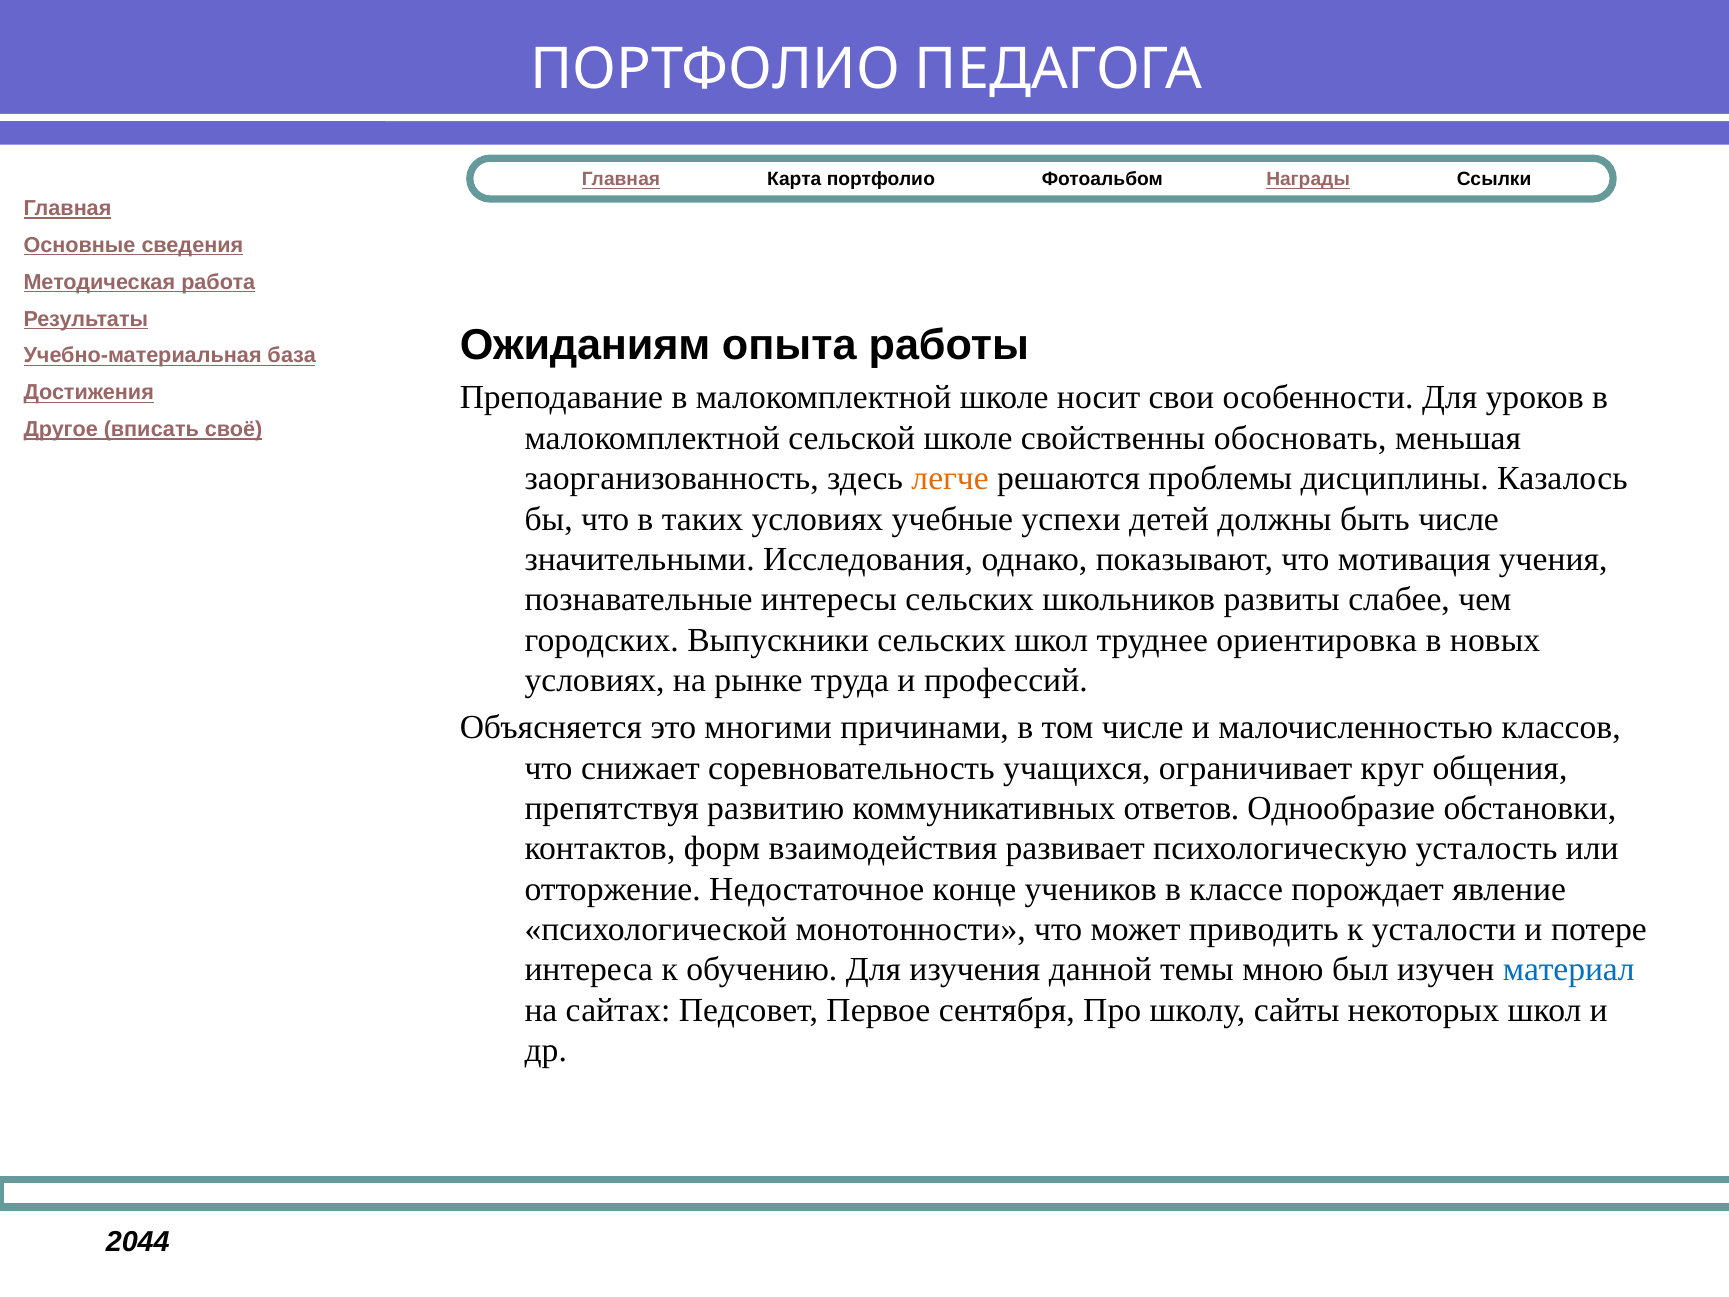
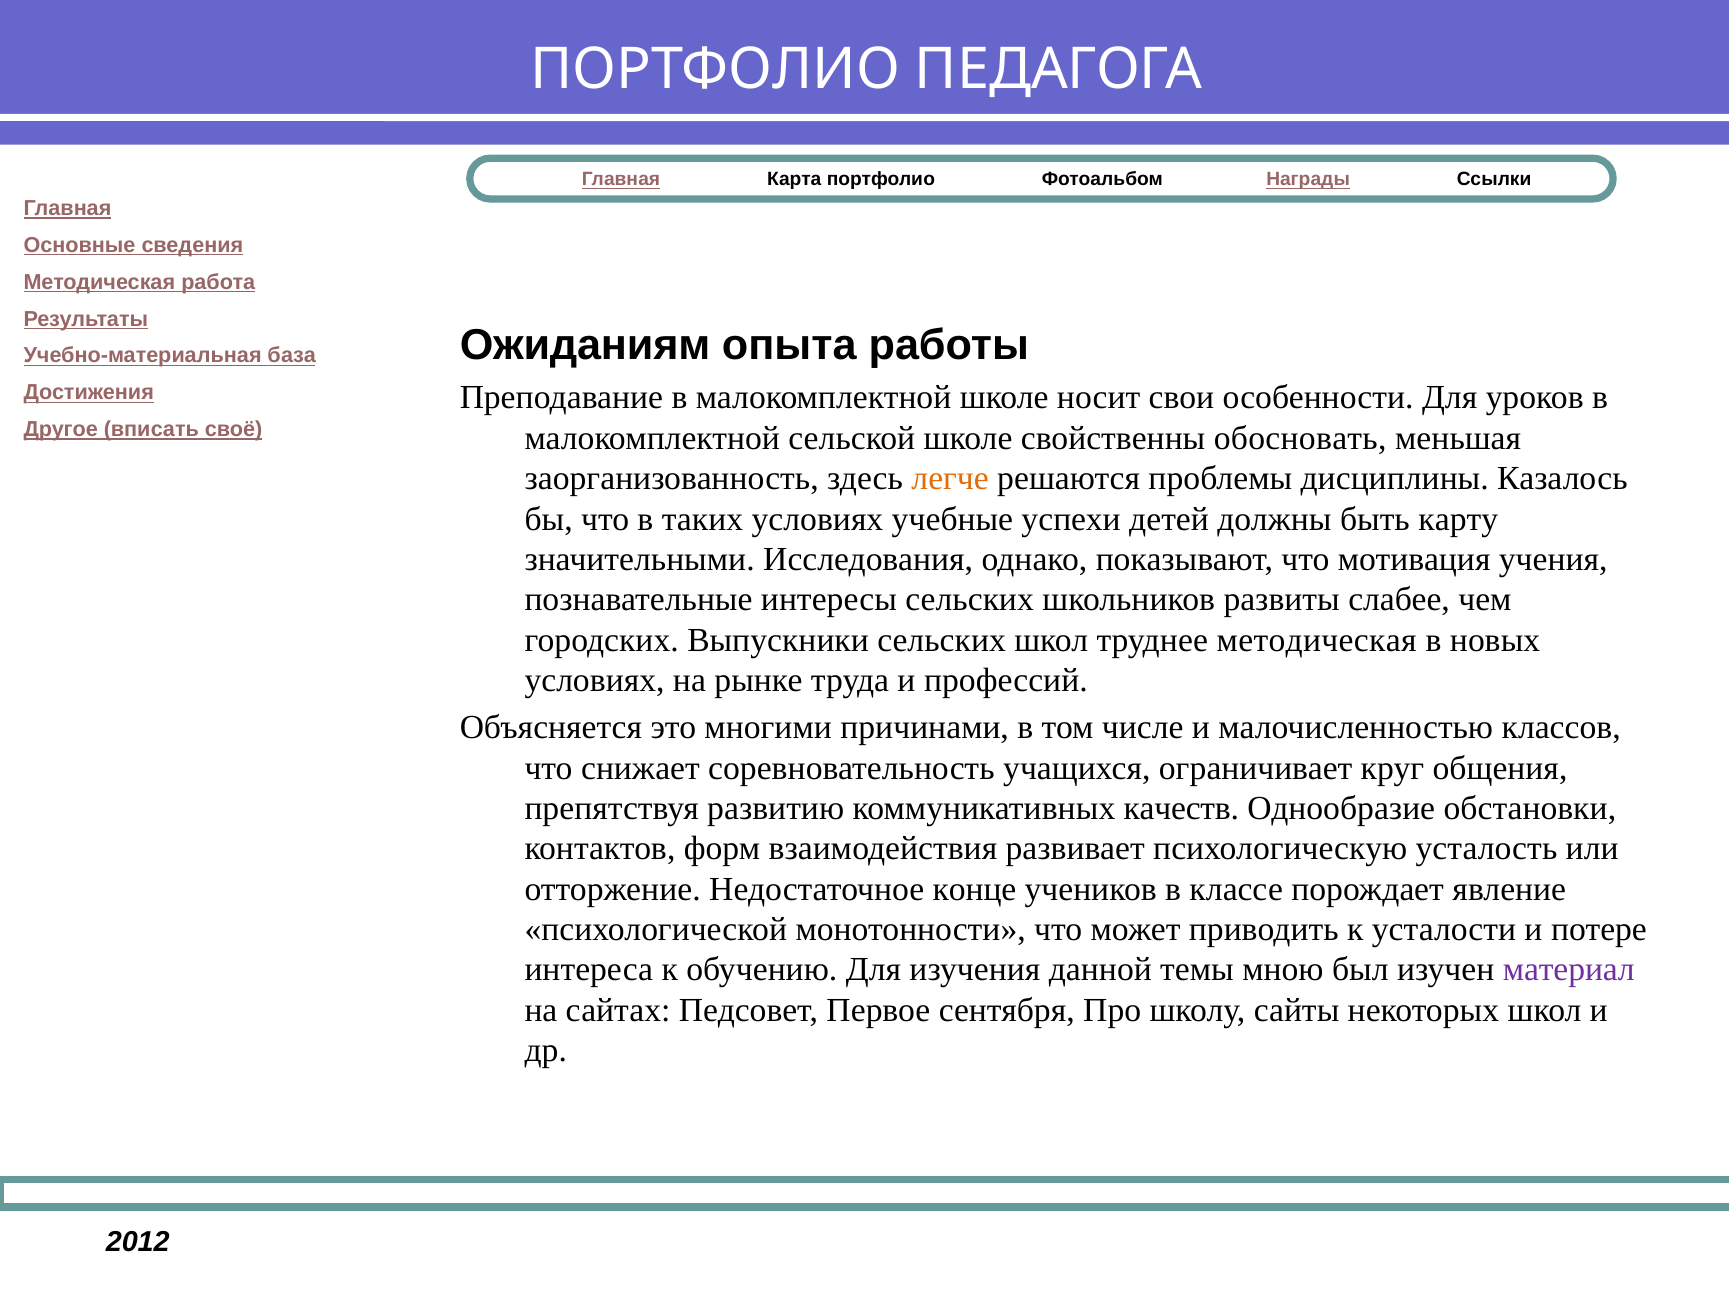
быть числе: числе -> карту
труднее ориентировка: ориентировка -> методическая
ответов: ответов -> качеств
материал colour: blue -> purple
2044: 2044 -> 2012
